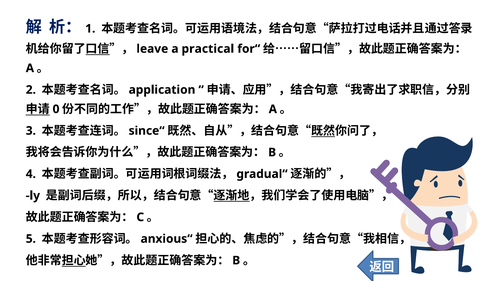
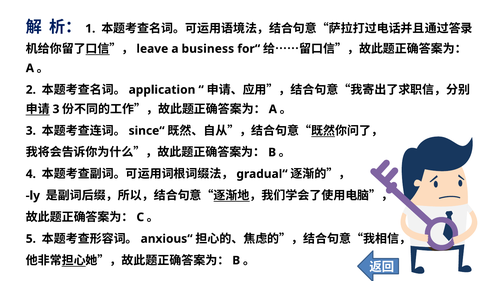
practical: practical -> business
0 at (56, 109): 0 -> 3
